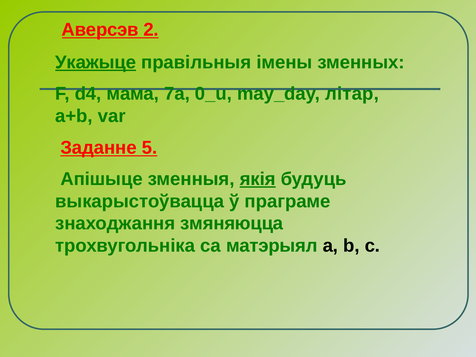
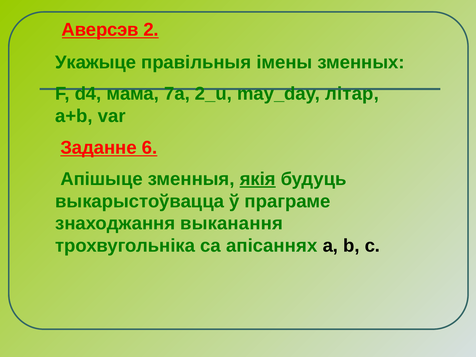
Укажыце underline: present -> none
0_u: 0_u -> 2_u
5: 5 -> 6
змяняюцца: змяняюцца -> выканання
матэрыял: матэрыял -> апісаннях
